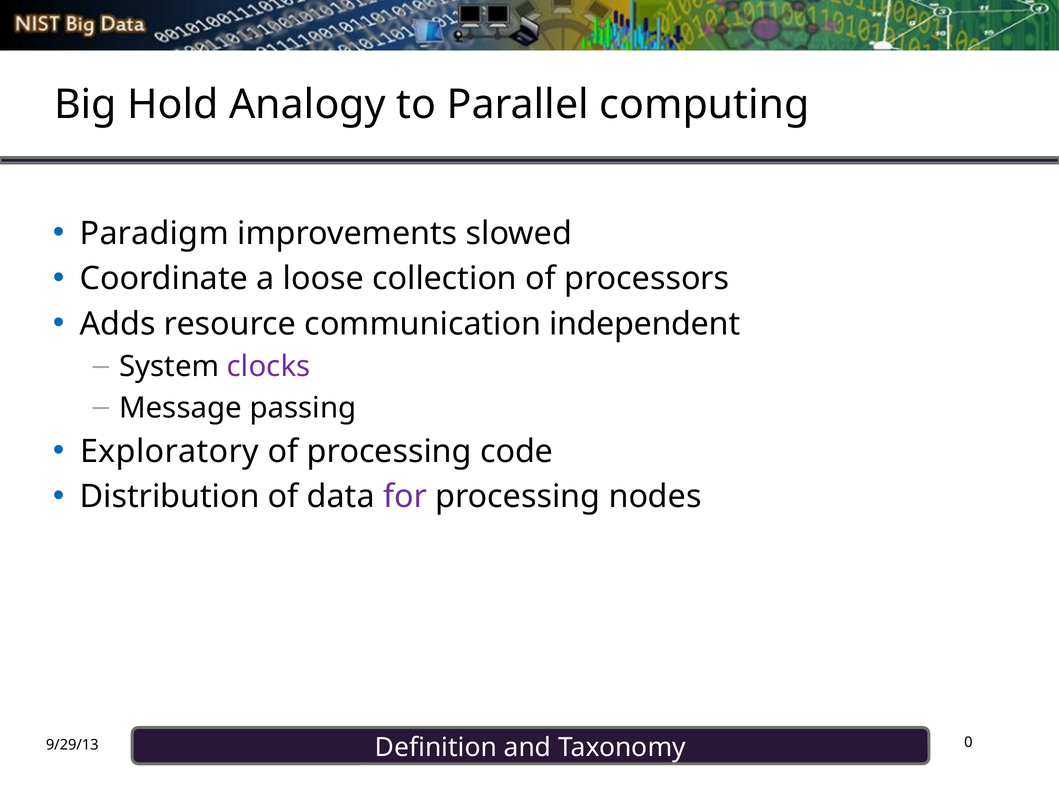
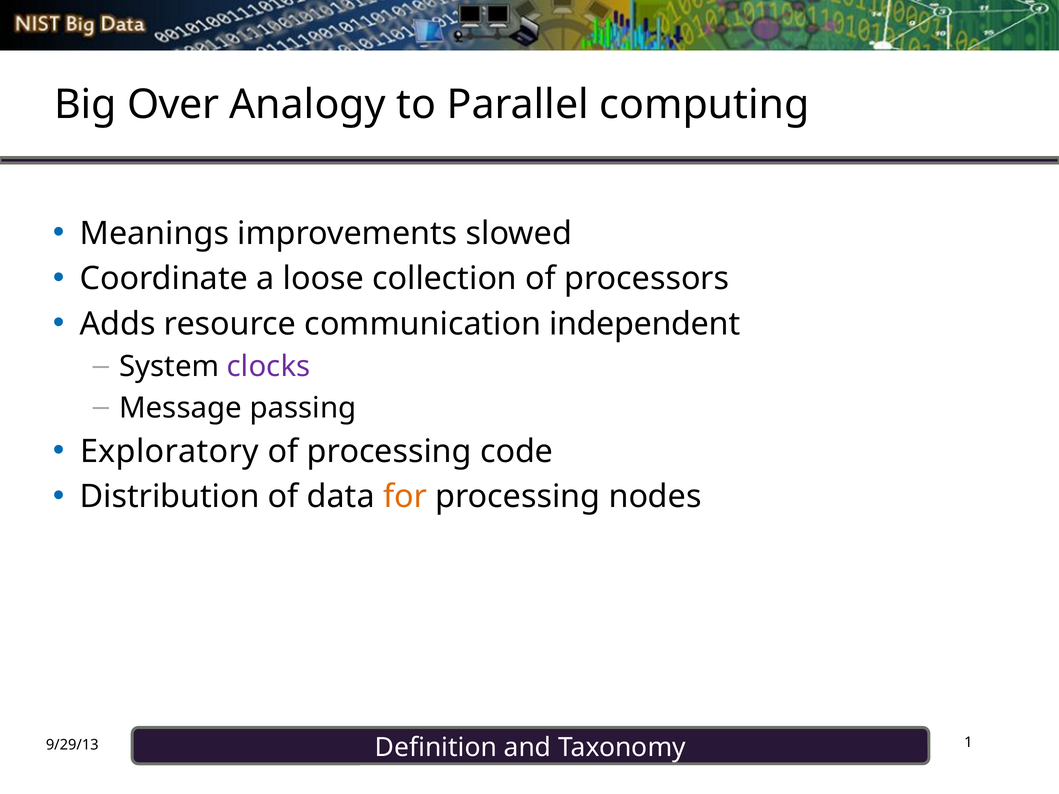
Hold: Hold -> Over
Paradigm: Paradigm -> Meanings
for colour: purple -> orange
0: 0 -> 1
